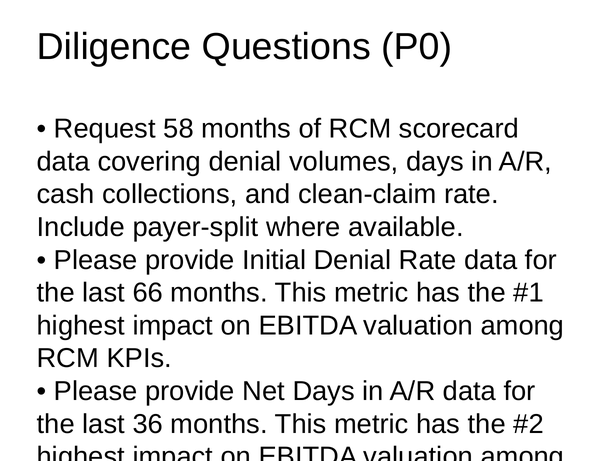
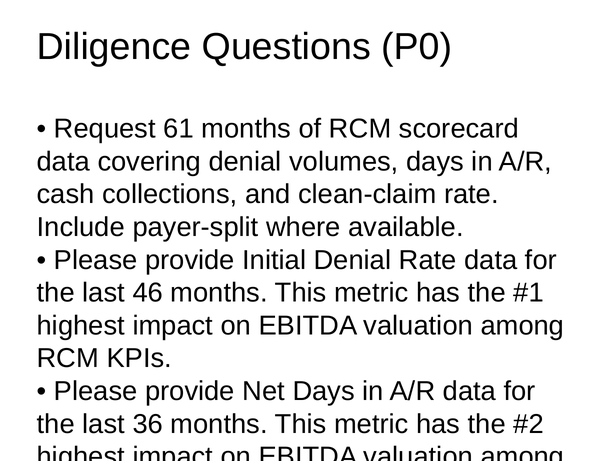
58: 58 -> 61
66: 66 -> 46
